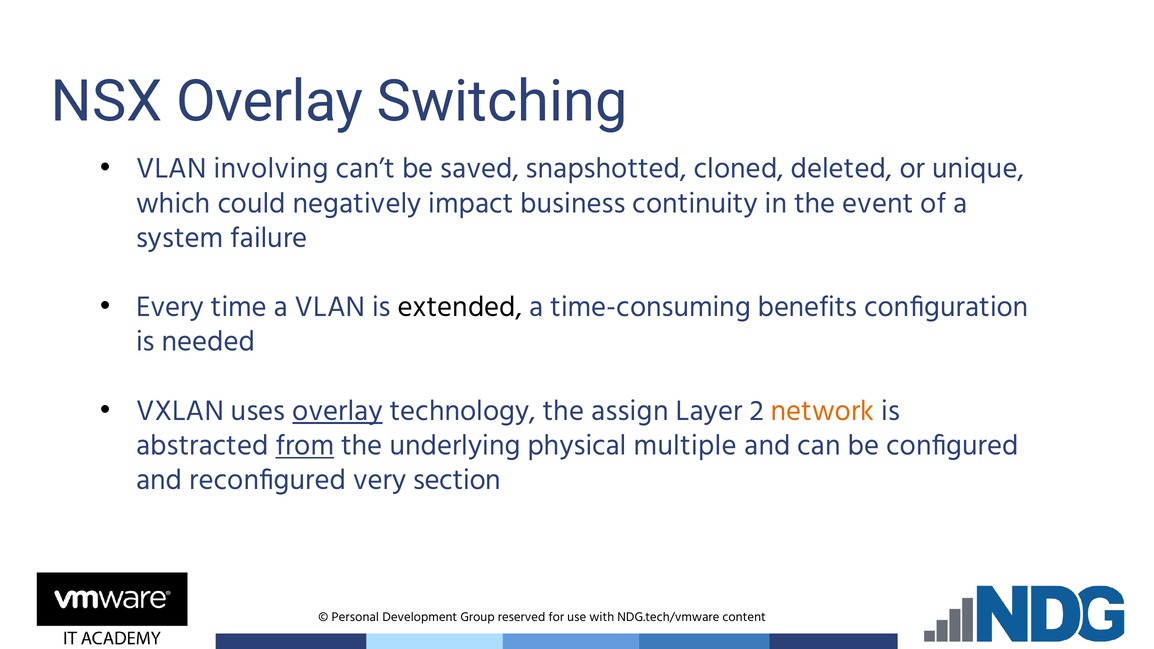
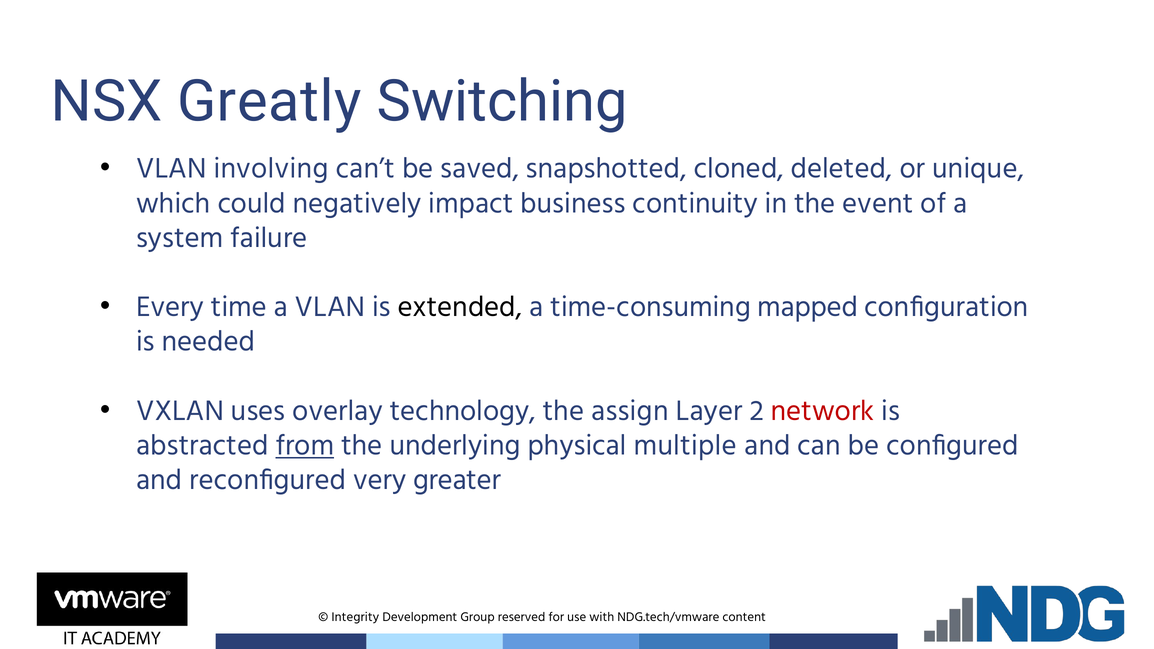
NSX Overlay: Overlay -> Greatly
benefits: benefits -> mapped
overlay at (338, 411) underline: present -> none
network colour: orange -> red
section: section -> greater
Personal: Personal -> Integrity
